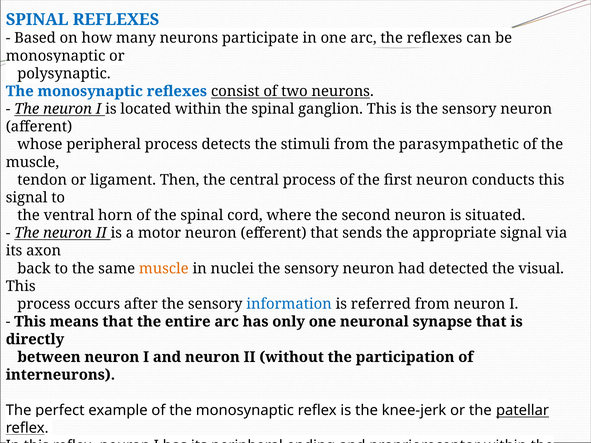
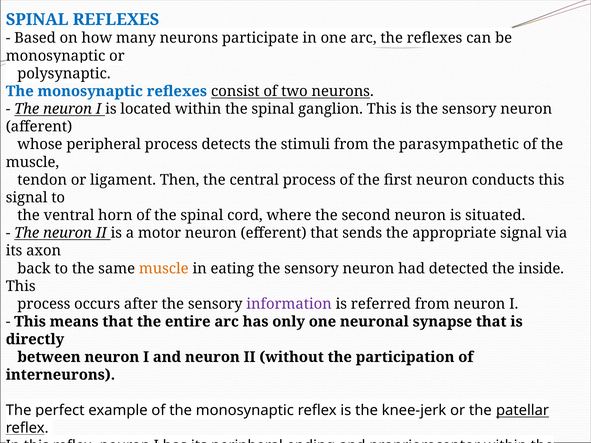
nuclei: nuclei -> eating
visual: visual -> inside
information colour: blue -> purple
